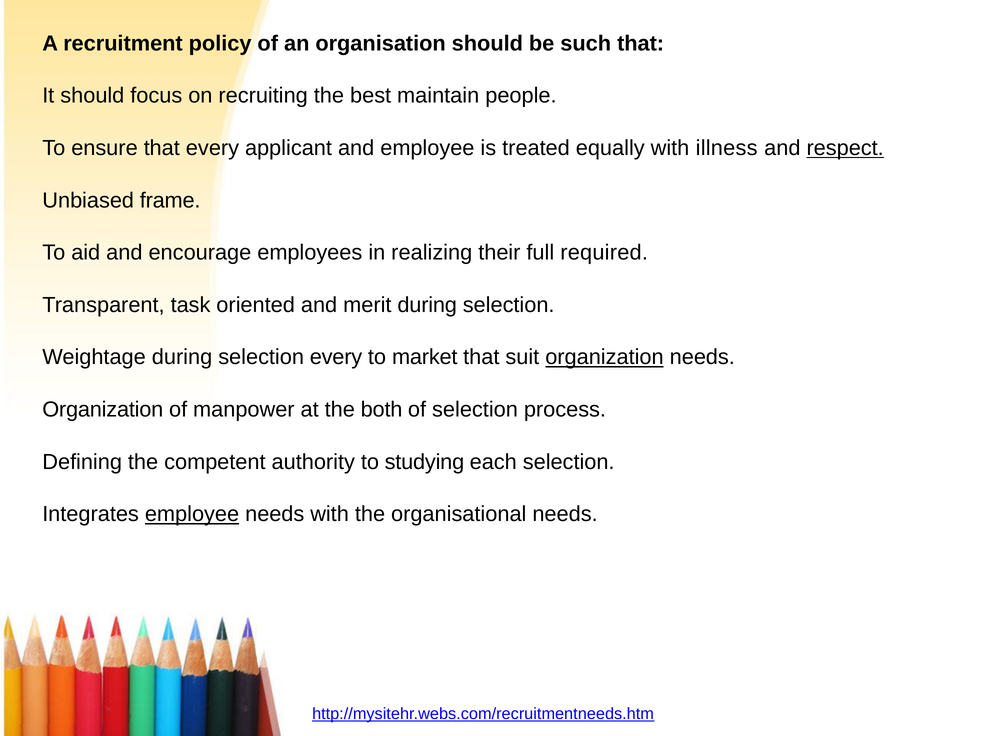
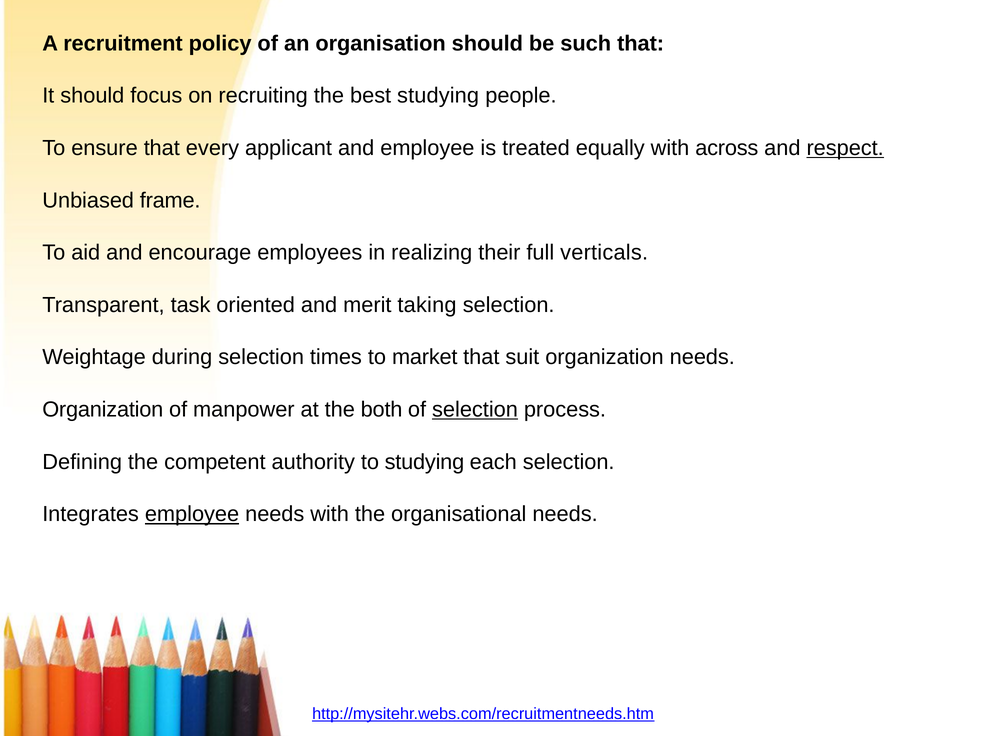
best maintain: maintain -> studying
illness: illness -> across
required: required -> verticals
merit during: during -> taking
selection every: every -> times
organization at (604, 357) underline: present -> none
selection at (475, 409) underline: none -> present
